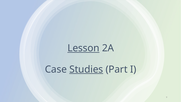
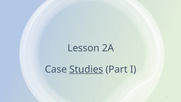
Lesson underline: present -> none
